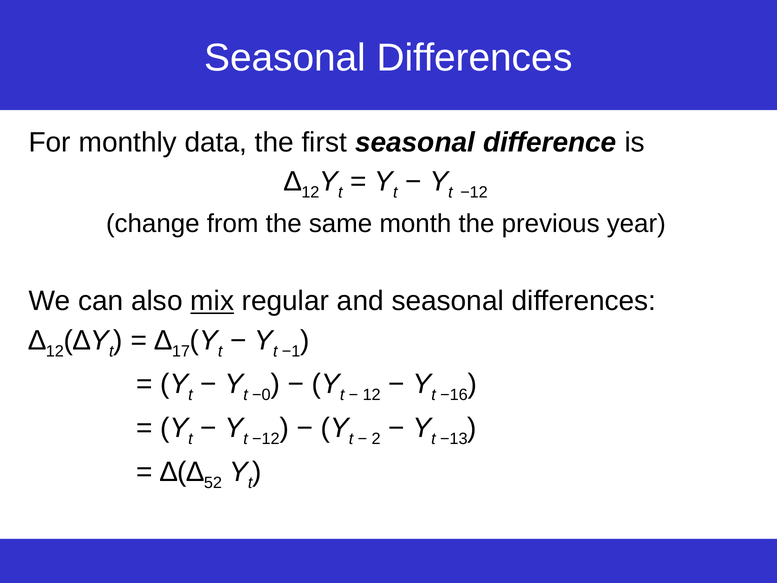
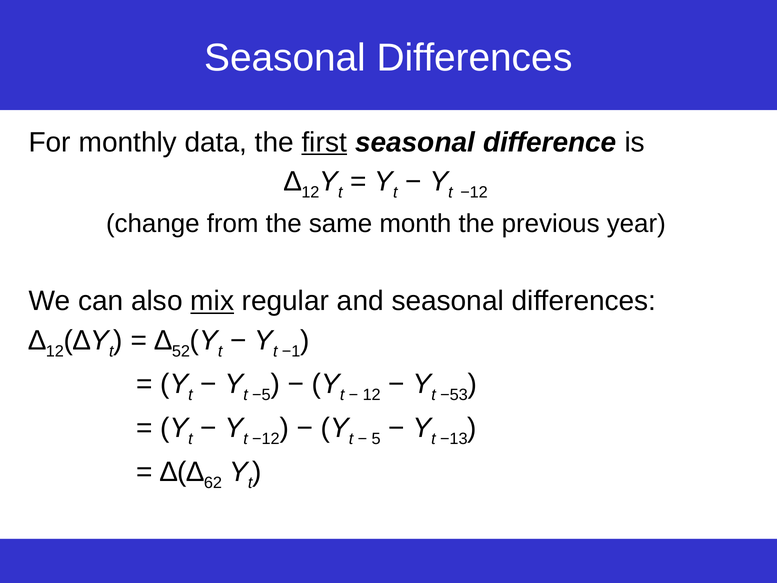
first underline: none -> present
17: 17 -> 52
−0: −0 -> −5
−16: −16 -> −53
2: 2 -> 5
52: 52 -> 62
